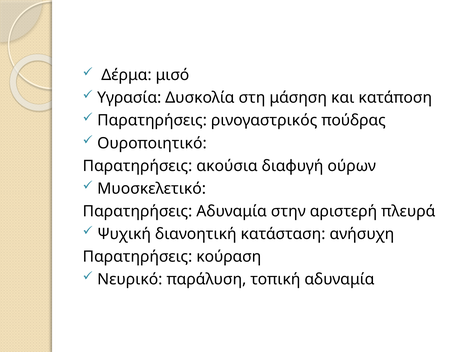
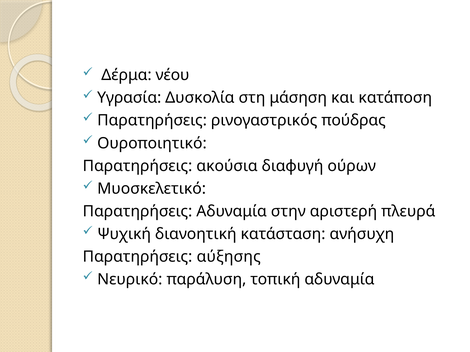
μισό: μισό -> νέου
κούραση: κούραση -> αύξησης
